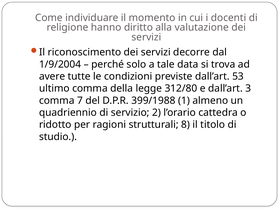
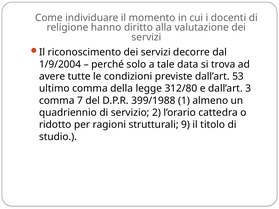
8: 8 -> 9
